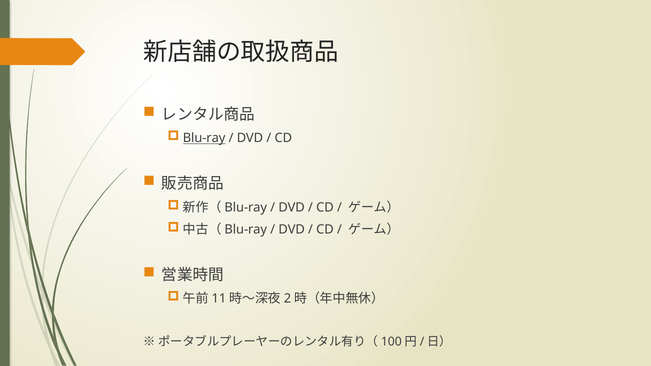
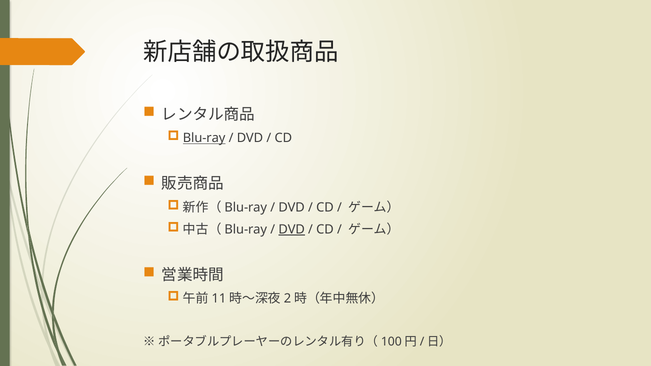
DVD at (292, 230) underline: none -> present
